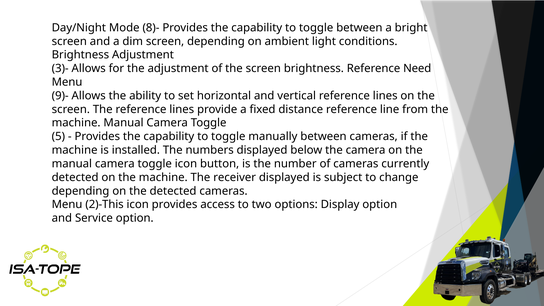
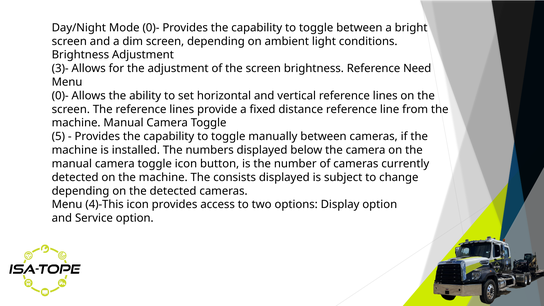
Mode 8)-: 8)- -> 0)-
9)- at (60, 96): 9)- -> 0)-
receiver: receiver -> consists
2)-This: 2)-This -> 4)-This
